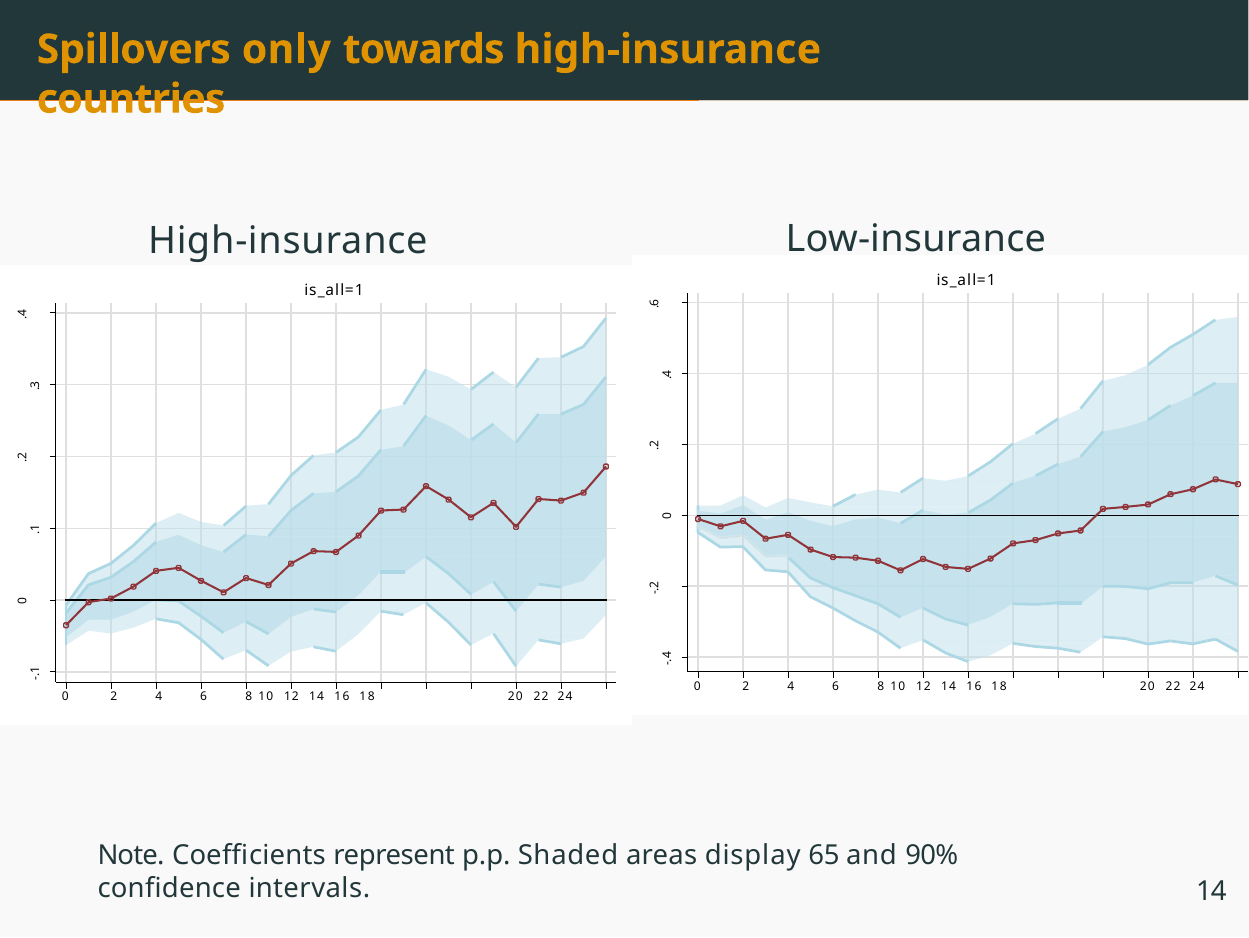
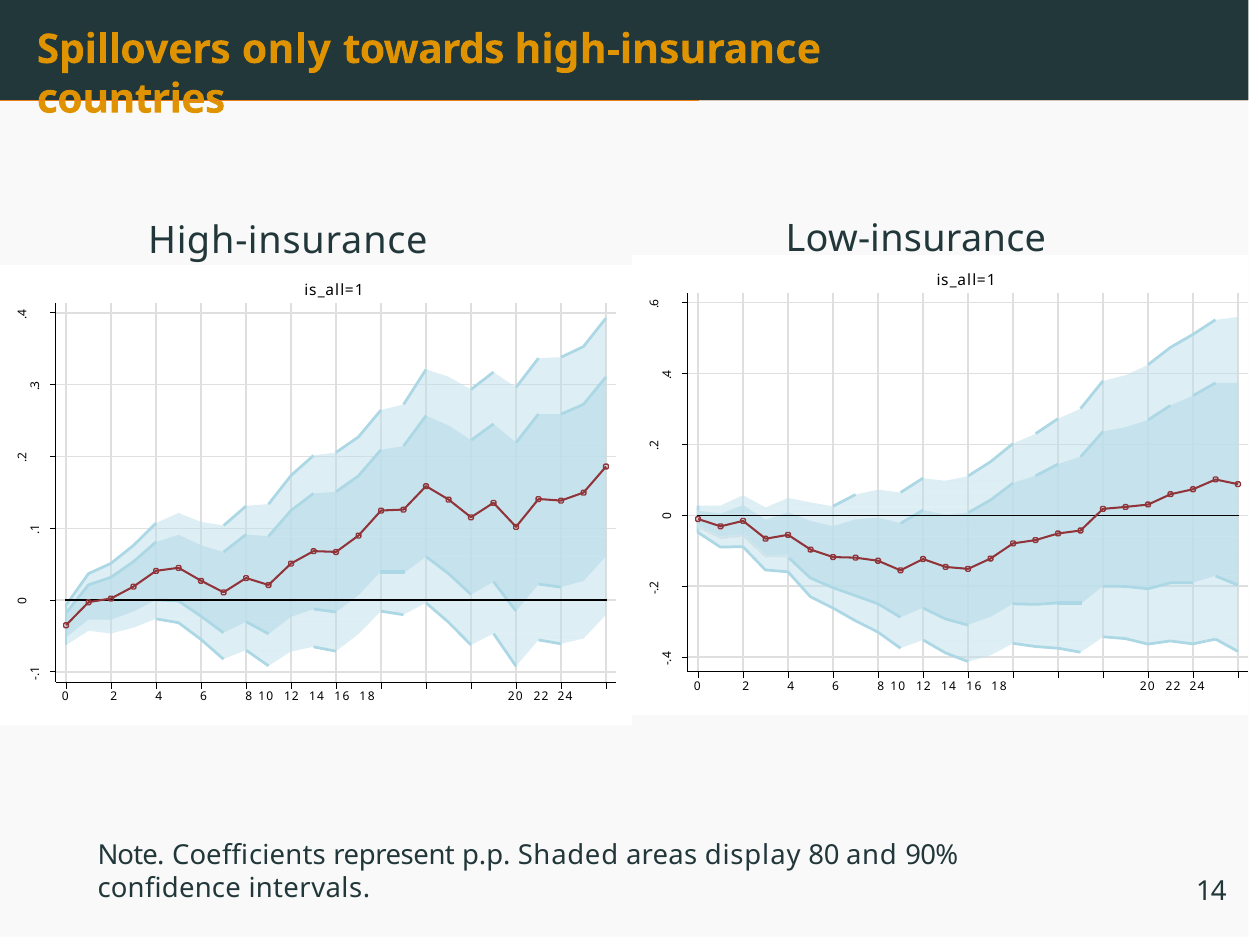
65: 65 -> 80
